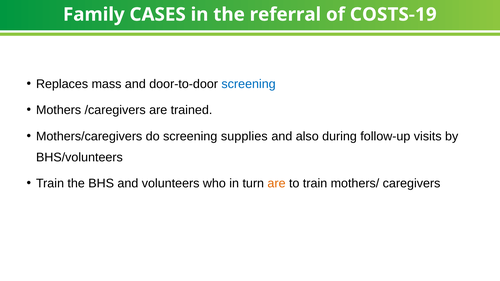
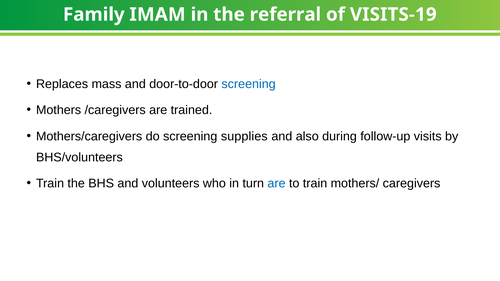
CASES: CASES -> IMAM
COSTS-19: COSTS-19 -> VISITS-19
are at (277, 184) colour: orange -> blue
